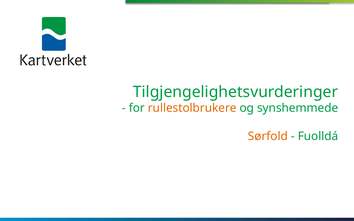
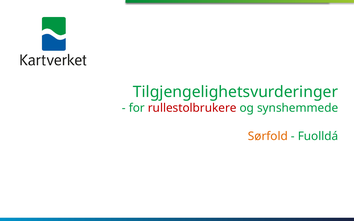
rullestolbrukere colour: orange -> red
